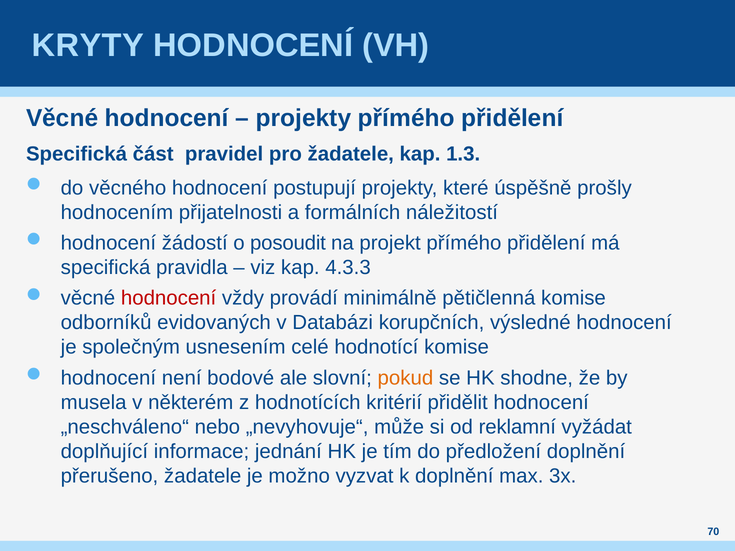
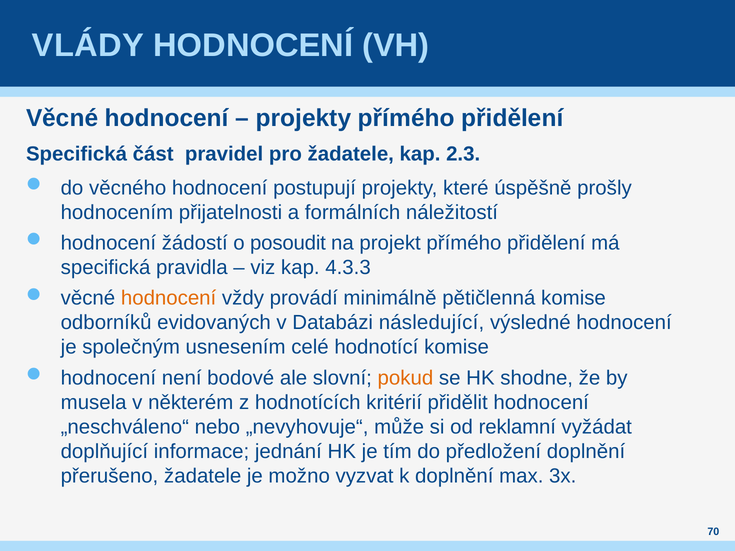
KRYTY: KRYTY -> VLÁDY
1.3: 1.3 -> 2.3
hodnocení at (169, 298) colour: red -> orange
korupčních: korupčních -> následující
